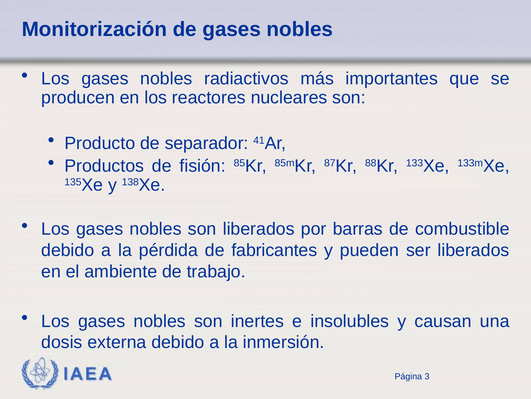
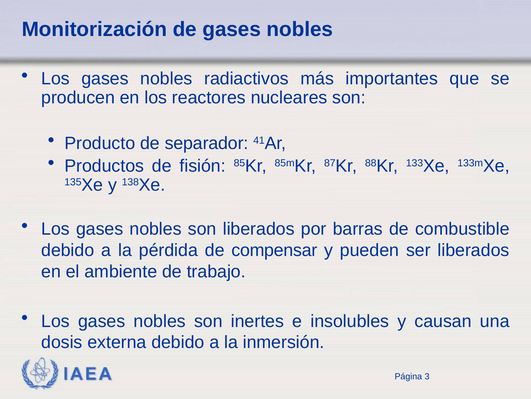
fabricantes: fabricantes -> compensar
